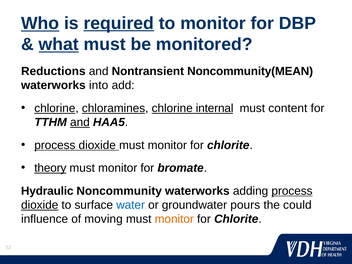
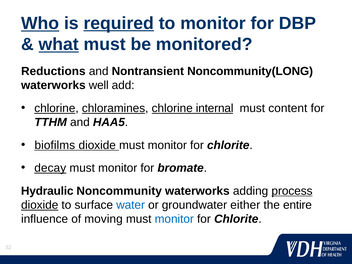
Noncommunity(MEAN: Noncommunity(MEAN -> Noncommunity(LONG
into: into -> well
and at (80, 122) underline: present -> none
process at (55, 145): process -> biofilms
theory: theory -> decay
pours: pours -> either
could: could -> entire
monitor at (174, 219) colour: orange -> blue
